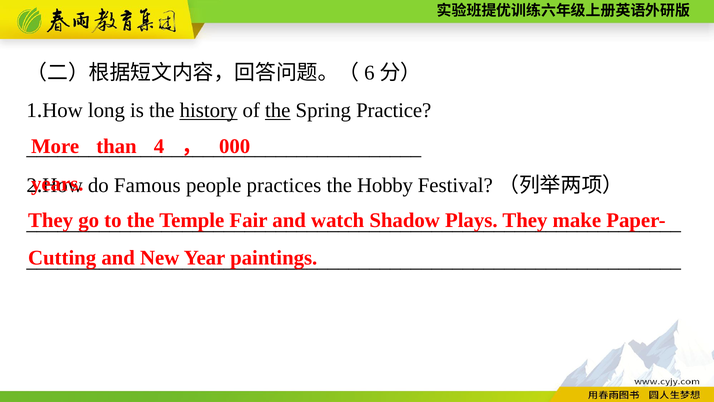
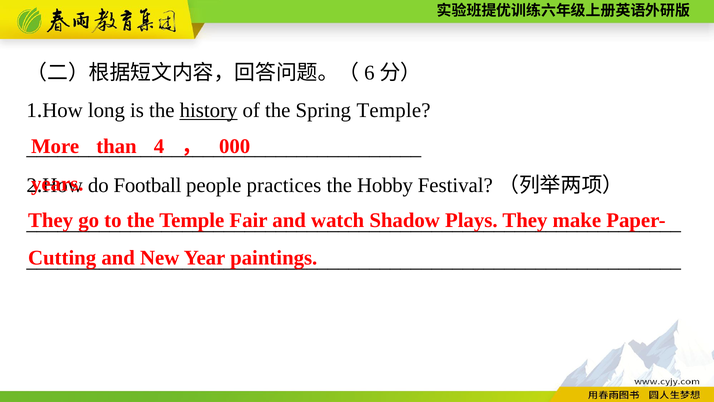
the at (278, 110) underline: present -> none
Spring Practice: Practice -> Temple
Famous: Famous -> Football
